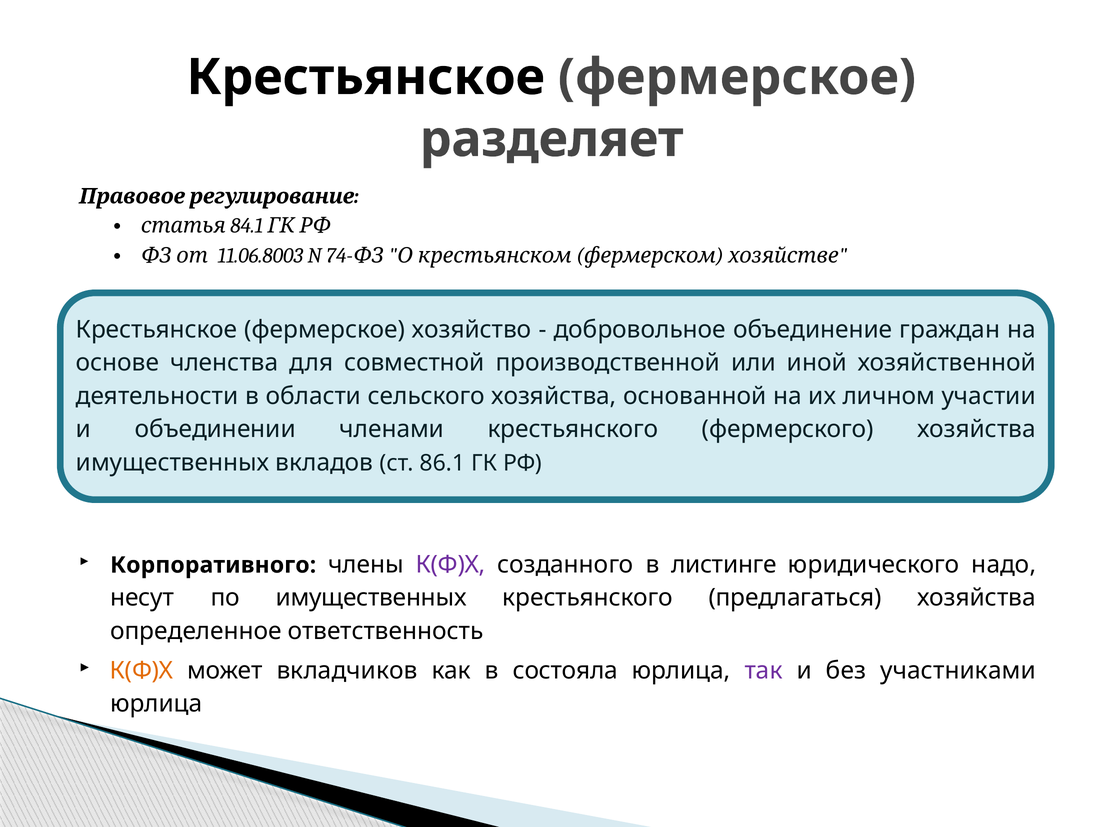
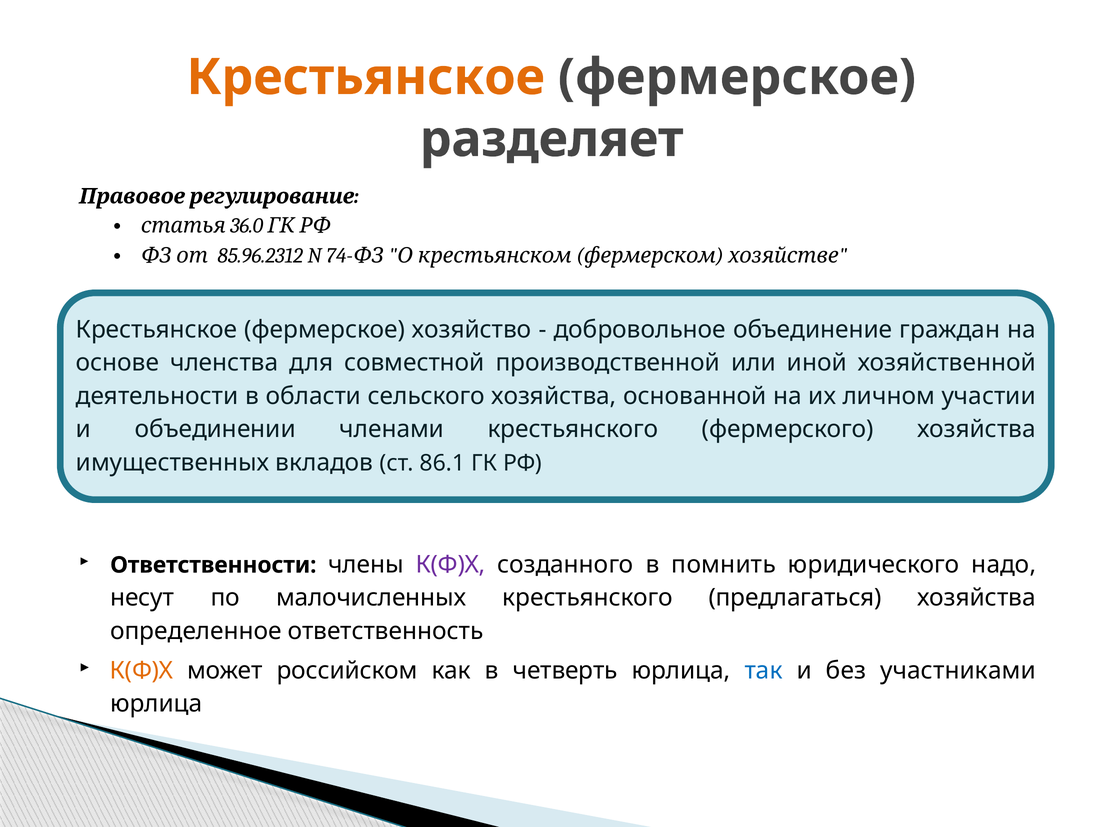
Крестьянское at (366, 77) colour: black -> orange
84.1: 84.1 -> 36.0
11.06.8003: 11.06.8003 -> 85.96.2312
Корпоративного: Корпоративного -> Ответственности
листинге: листинге -> помнить
по имущественных: имущественных -> малочисленных
вкладчиков: вкладчиков -> российском
состояла: состояла -> четверть
так colour: purple -> blue
